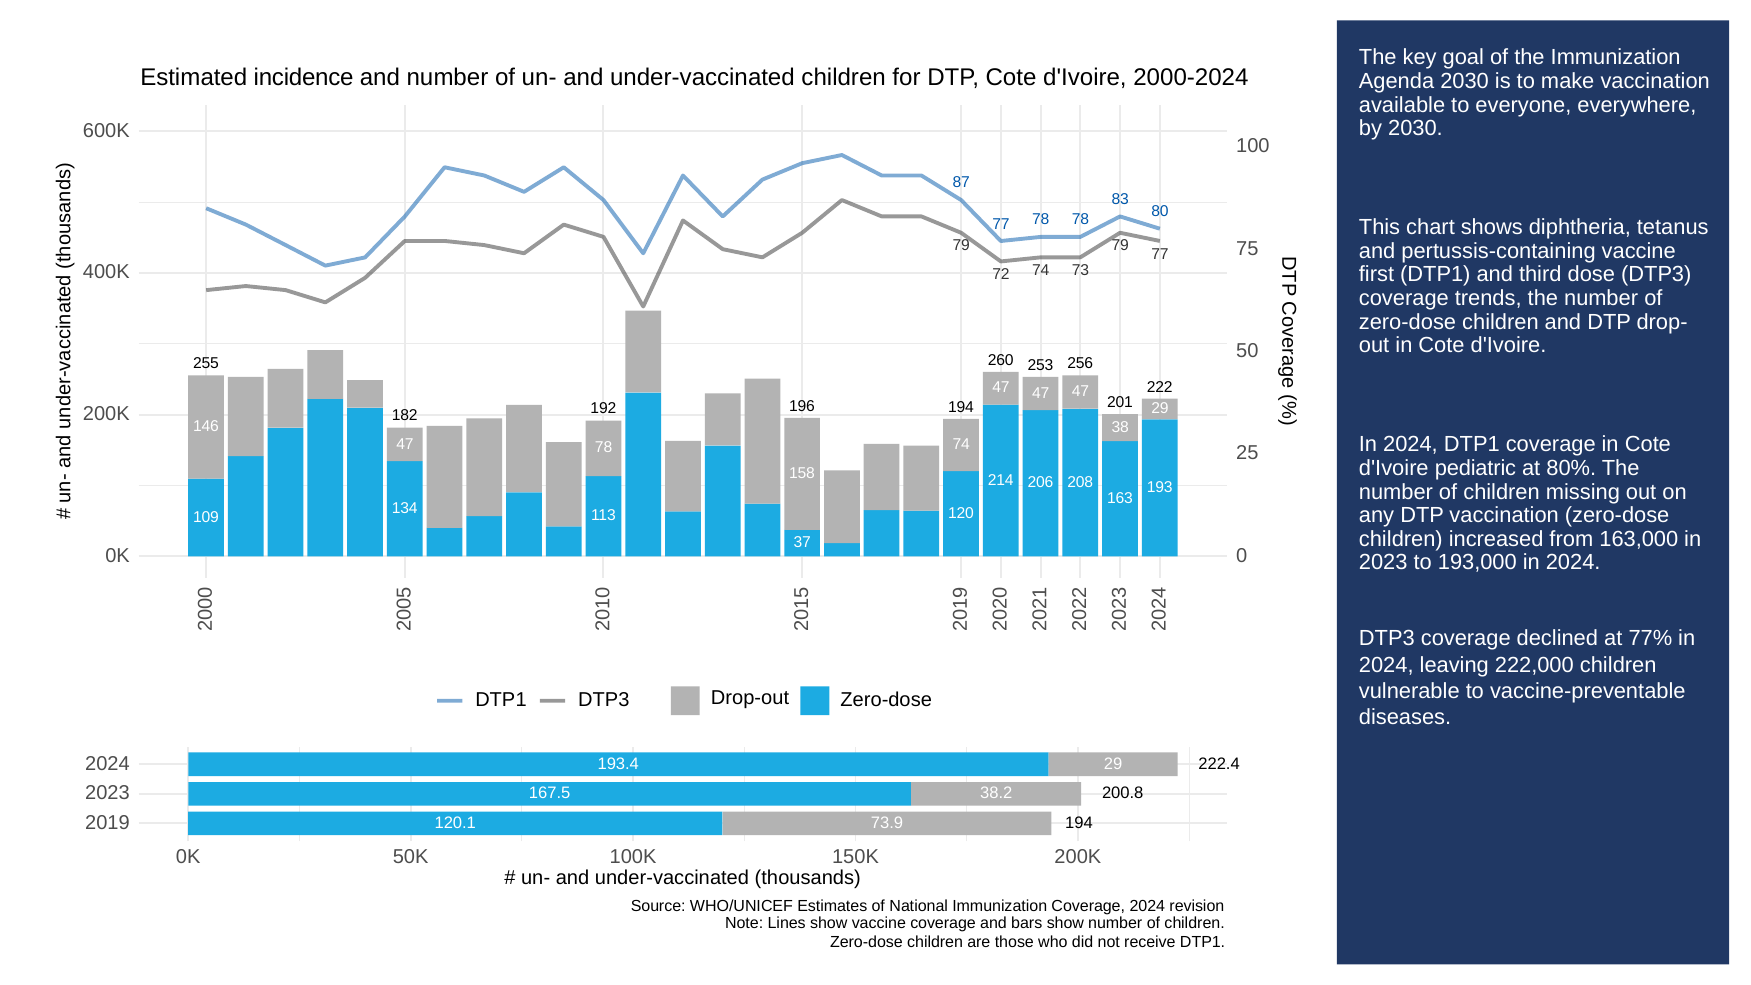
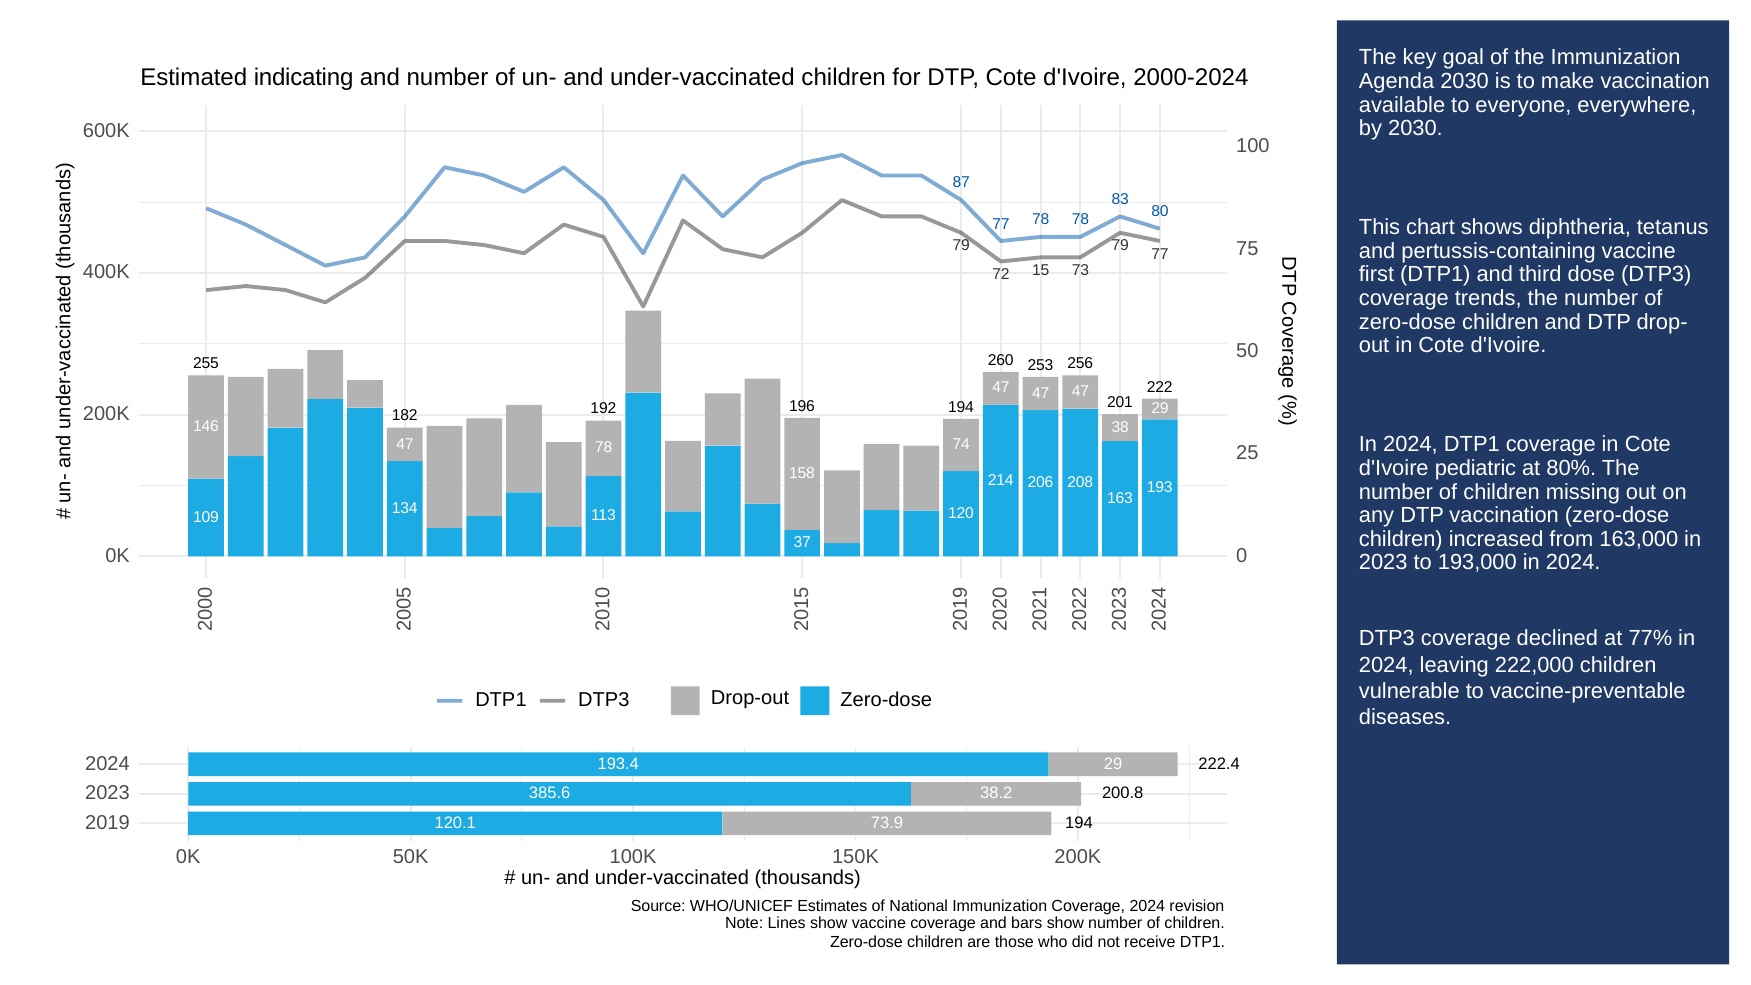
incidence: incidence -> indicating
72 74: 74 -> 15
167.5: 167.5 -> 385.6
